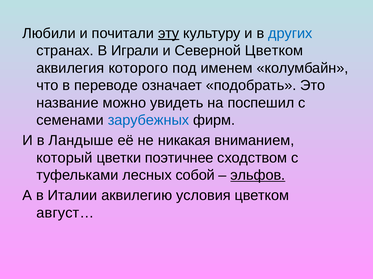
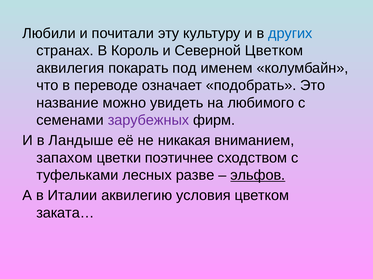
эту underline: present -> none
Играли: Играли -> Король
которого: которого -> покарать
поспешил: поспешил -> любимого
зарубежных colour: blue -> purple
который: который -> запахом
собой: собой -> разве
август…: август… -> заката…
